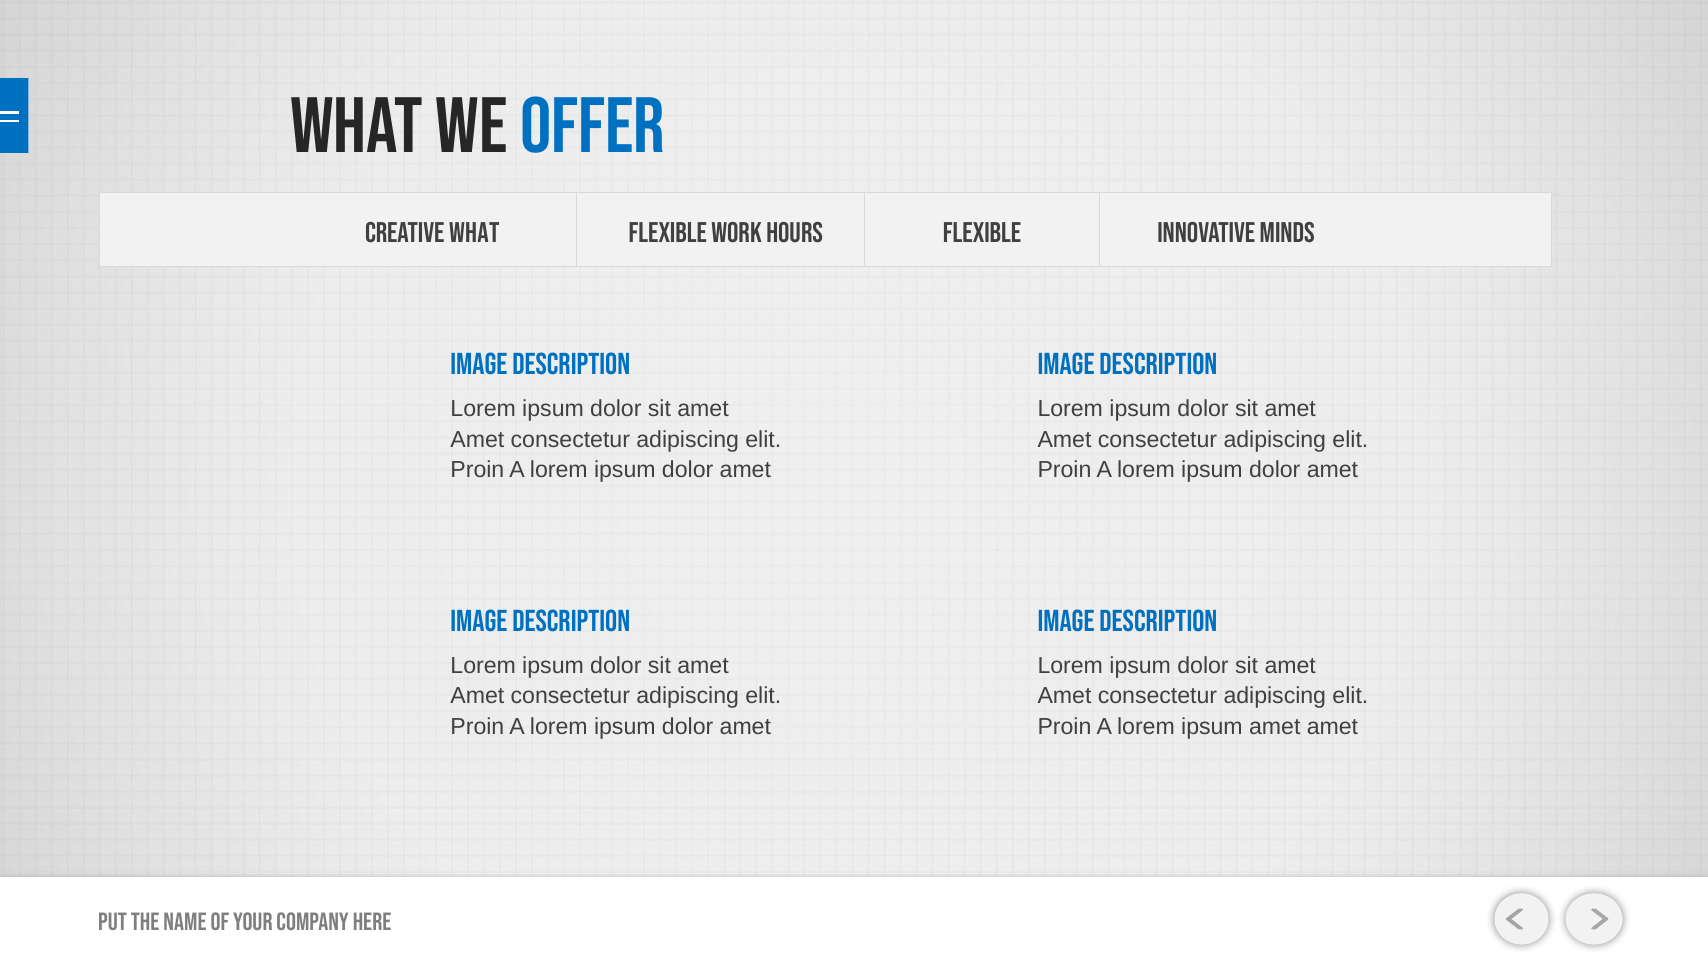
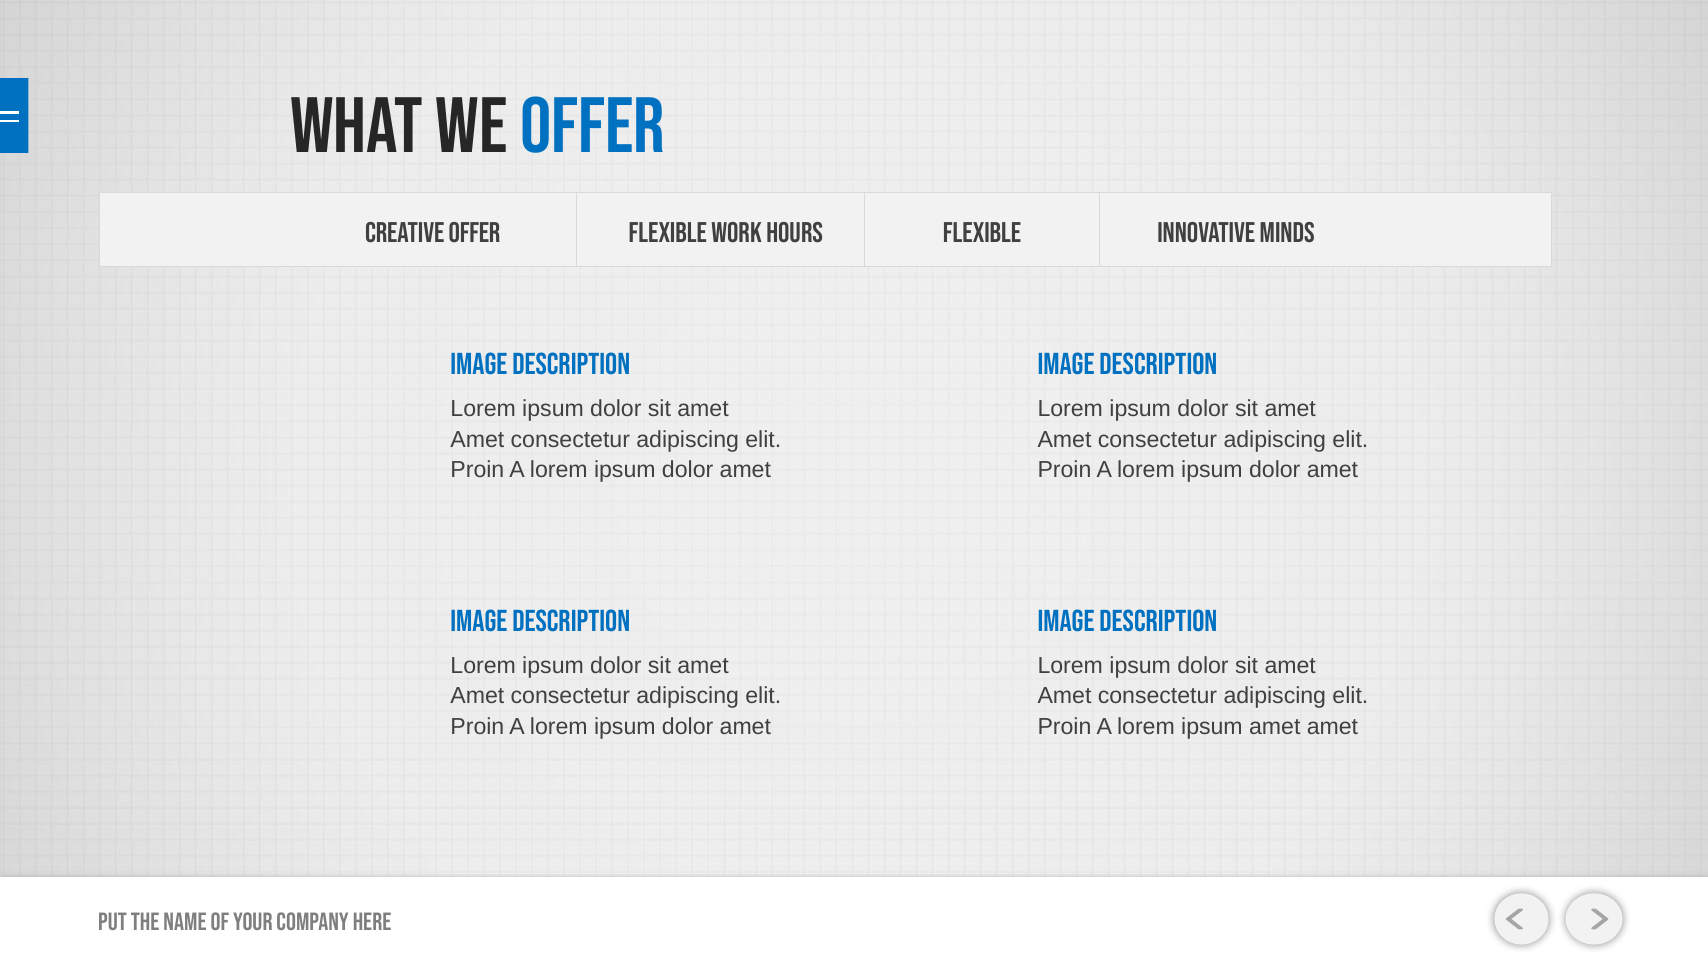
CREATIVE WHAT: WHAT -> OFFER
